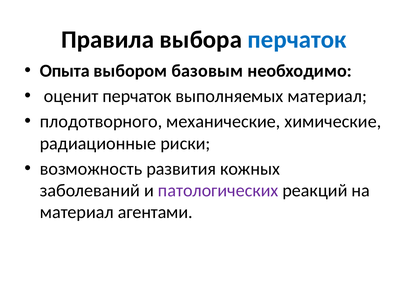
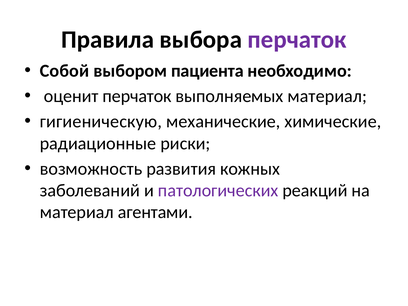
перчаток at (297, 39) colour: blue -> purple
Опыта: Опыта -> Собой
базовым: базовым -> пациента
плодотворного: плодотворного -> гигиеническую
